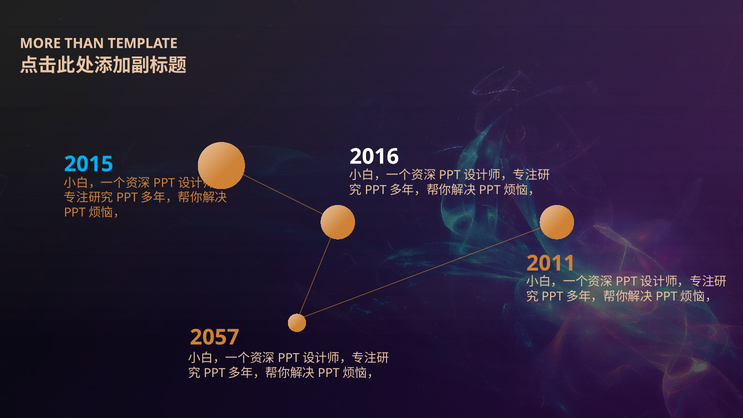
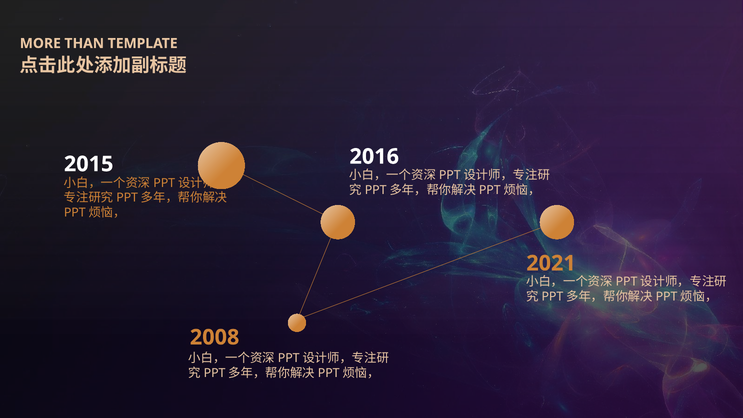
2015 colour: light blue -> white
2011: 2011 -> 2021
2057: 2057 -> 2008
